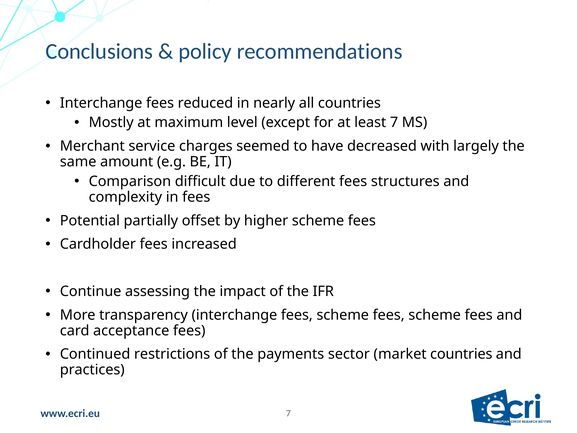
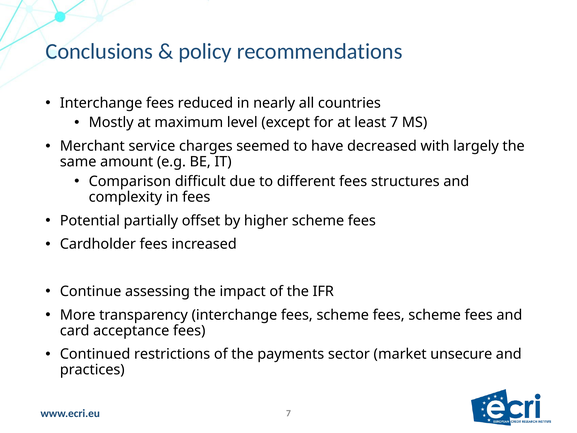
market countries: countries -> unsecure
